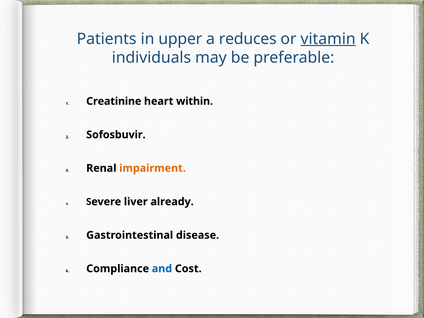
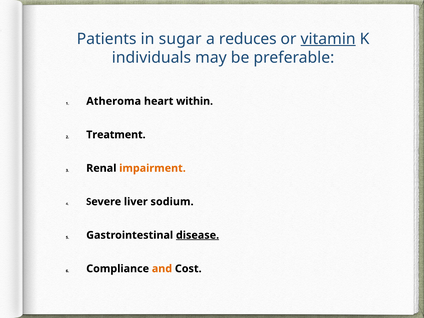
upper: upper -> sugar
Creatinine: Creatinine -> Atheroma
Sofosbuvir: Sofosbuvir -> Treatment
already: already -> sodium
disease underline: none -> present
and colour: blue -> orange
